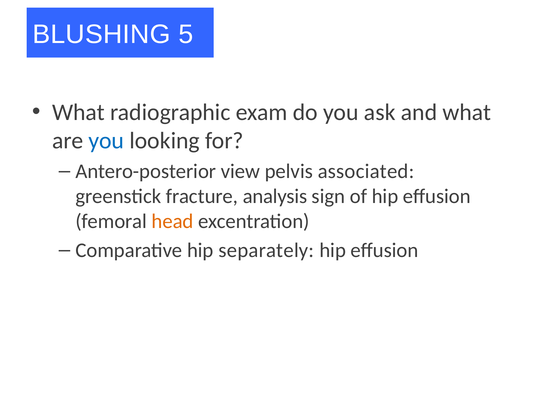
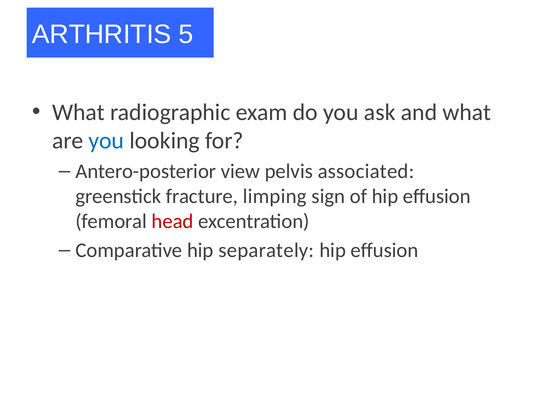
BLUSHING: BLUSHING -> ARTHRITIS
analysis: analysis -> limping
head colour: orange -> red
